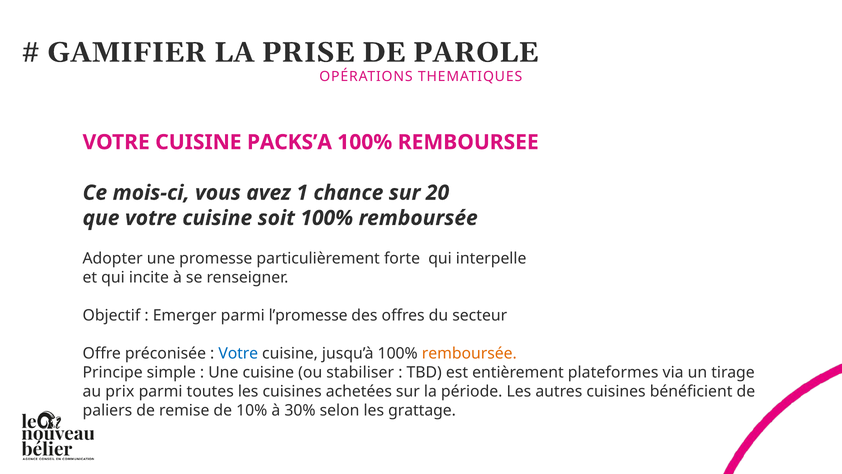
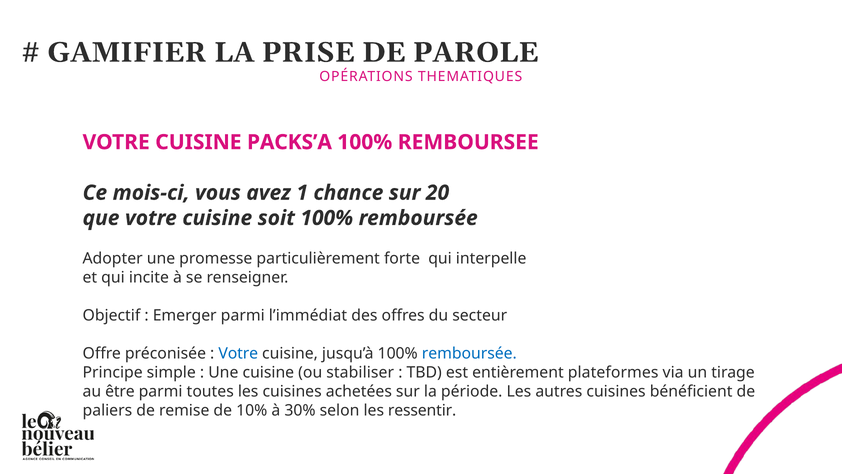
l’promesse: l’promesse -> l’immédiat
remboursée at (469, 353) colour: orange -> blue
prix: prix -> être
grattage: grattage -> ressentir
